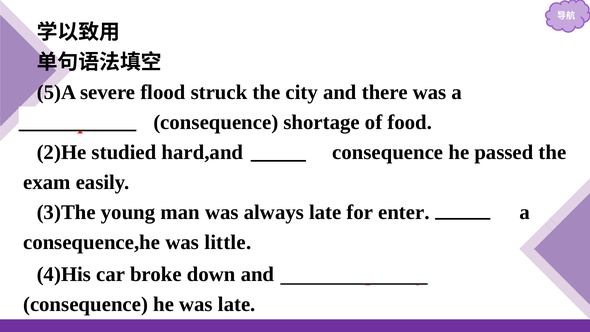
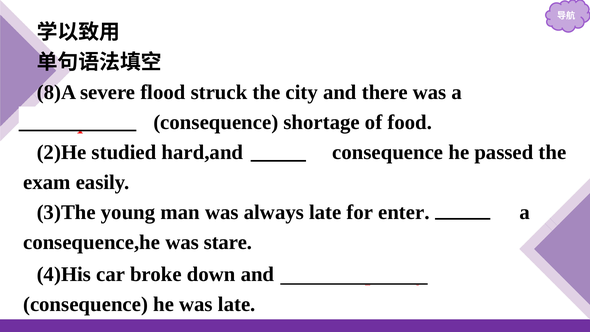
5)A: 5)A -> 8)A
little: little -> stare
